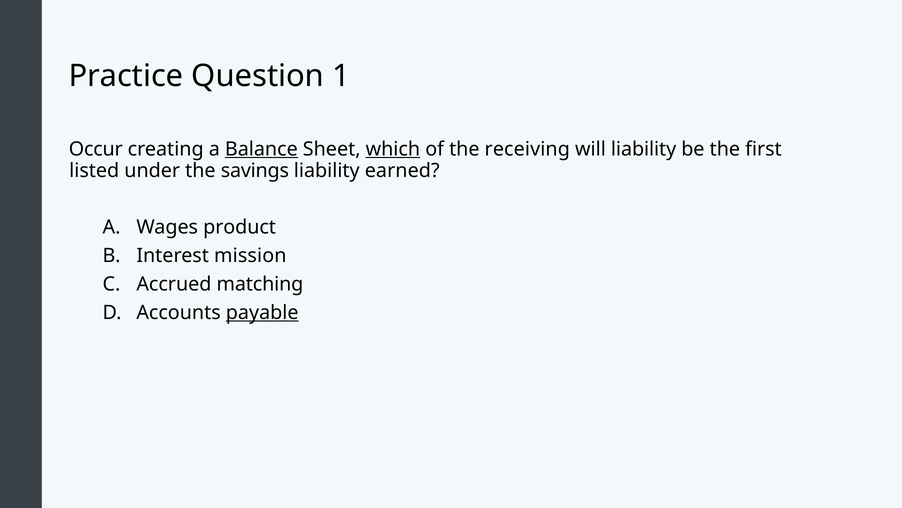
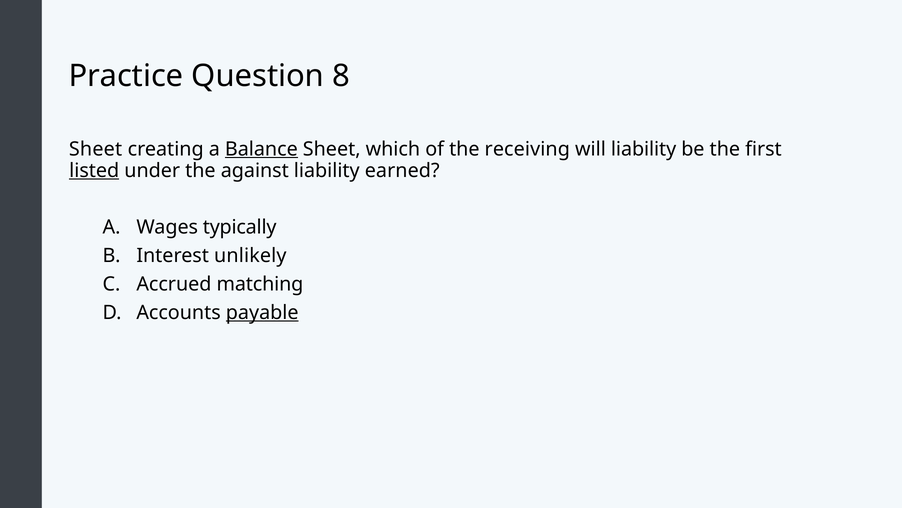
1: 1 -> 8
Occur at (96, 149): Occur -> Sheet
which underline: present -> none
listed underline: none -> present
savings: savings -> against
product: product -> typically
mission: mission -> unlikely
